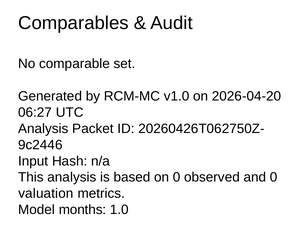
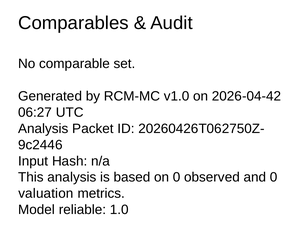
2026-04-20: 2026-04-20 -> 2026-04-42
months: months -> reliable
